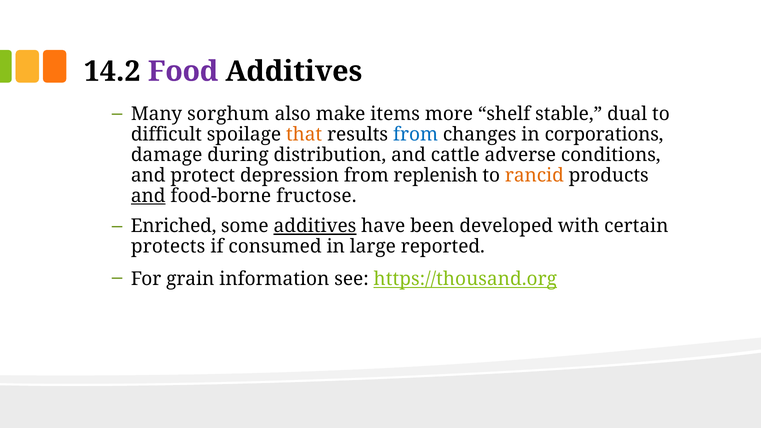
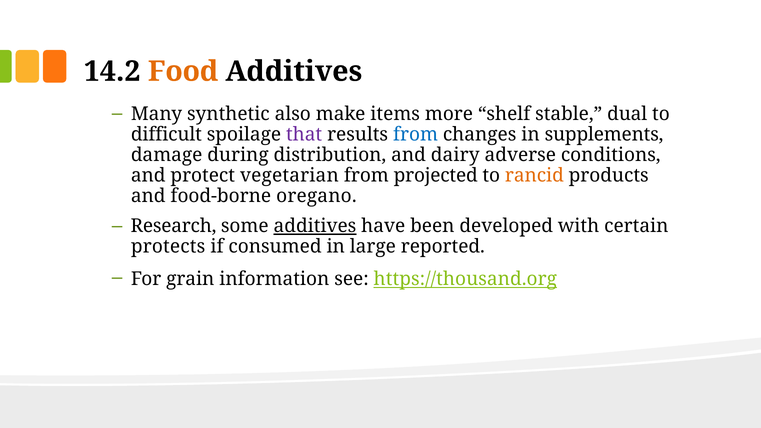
Food colour: purple -> orange
sorghum: sorghum -> synthetic
that colour: orange -> purple
corporations: corporations -> supplements
cattle: cattle -> dairy
depression: depression -> vegetarian
replenish: replenish -> projected
and at (148, 196) underline: present -> none
fructose: fructose -> oregano
Enriched: Enriched -> Research
